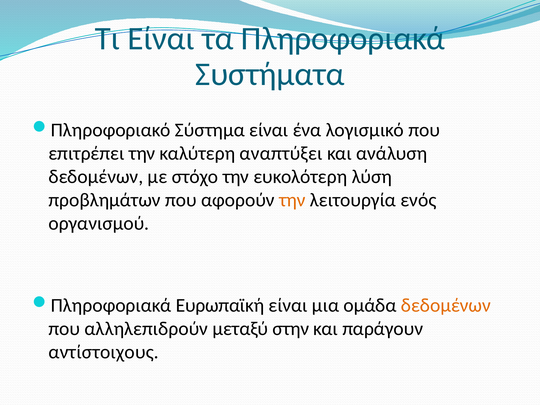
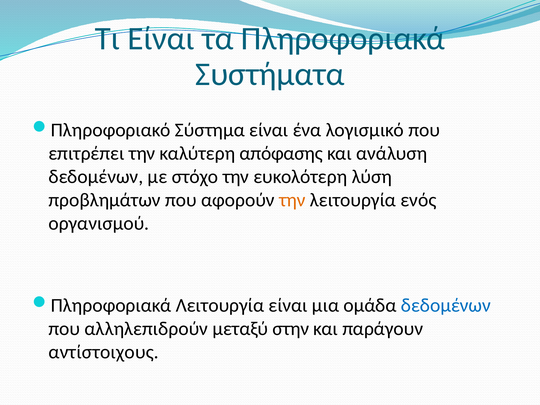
αναπτύξει: αναπτύξει -> απόφασης
Πληροφοριακά Ευρωπαϊκή: Ευρωπαϊκή -> Λειτουργία
δεδομένων at (446, 305) colour: orange -> blue
